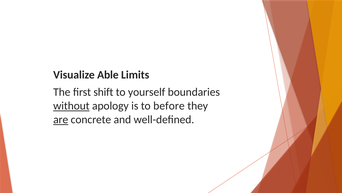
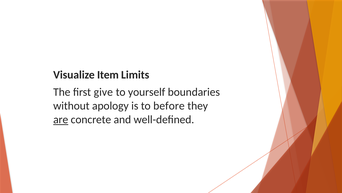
Able: Able -> Item
shift: shift -> give
without underline: present -> none
